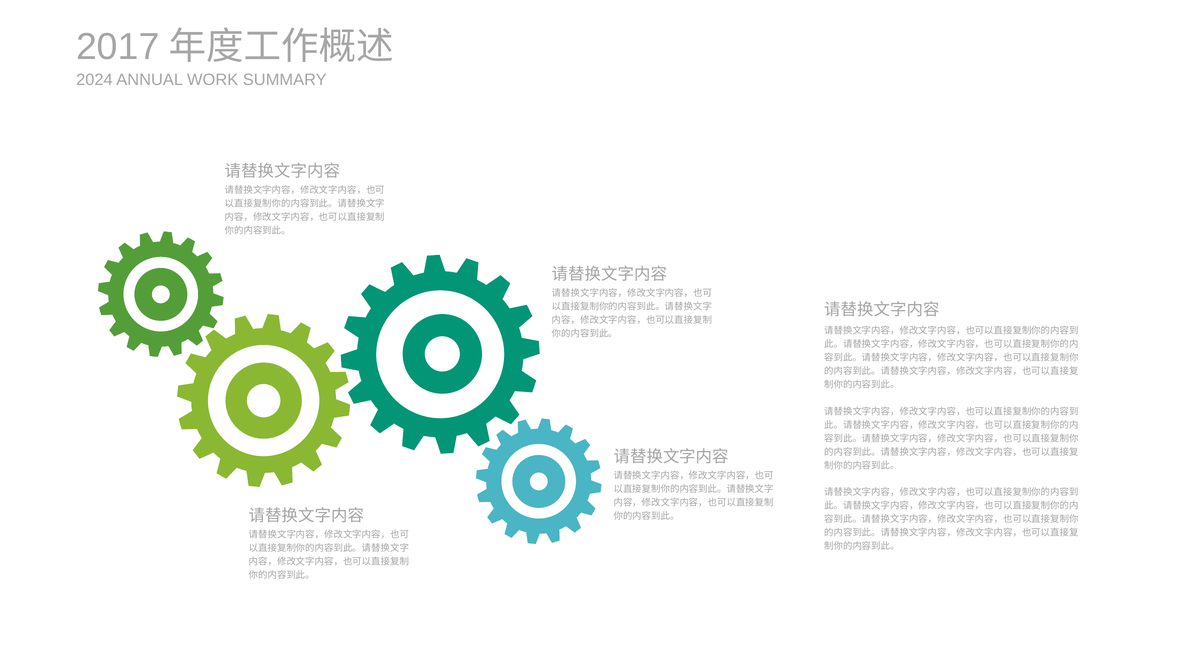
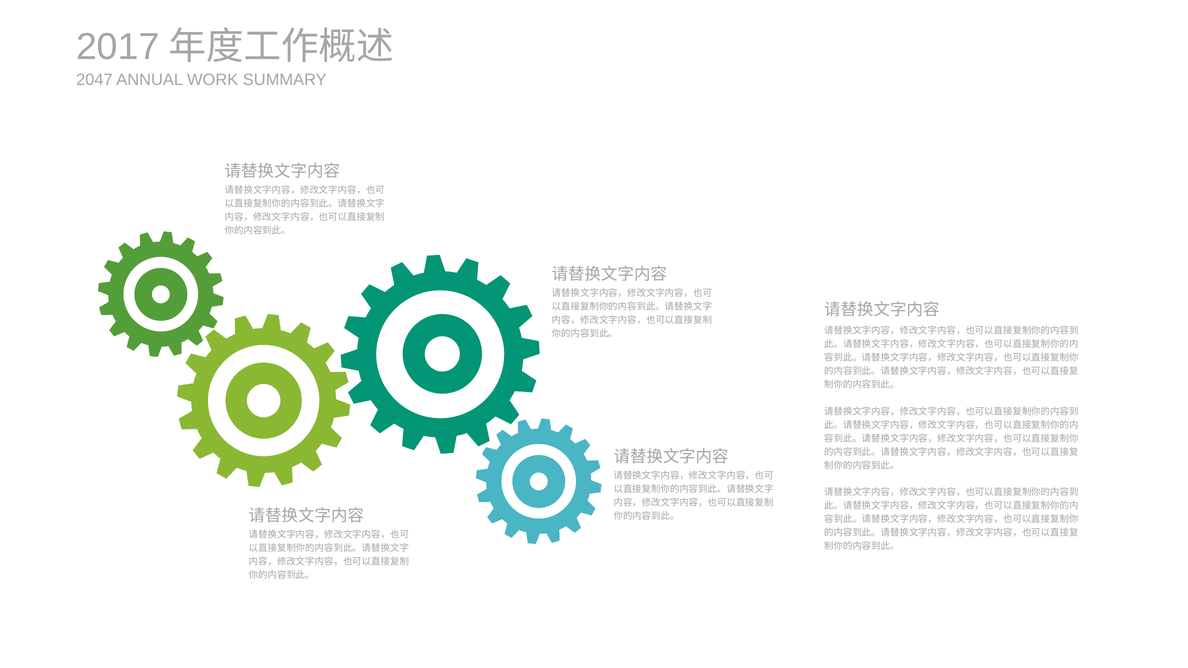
2024: 2024 -> 2047
